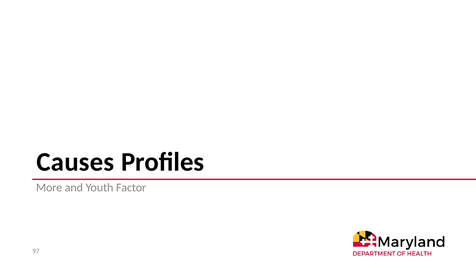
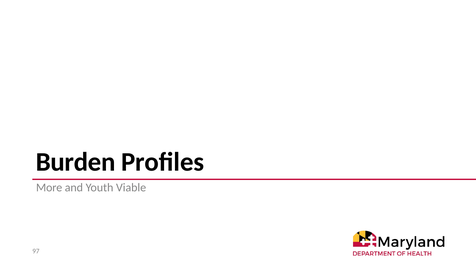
Causes: Causes -> Burden
Factor: Factor -> Viable
